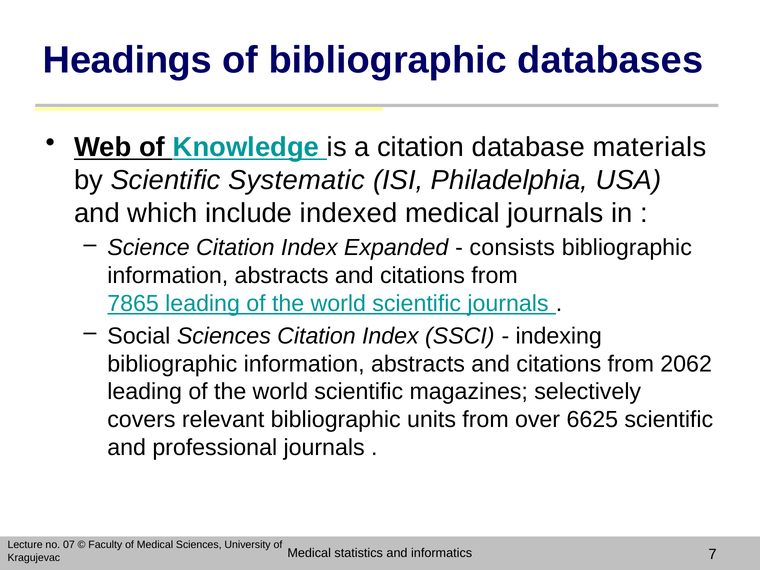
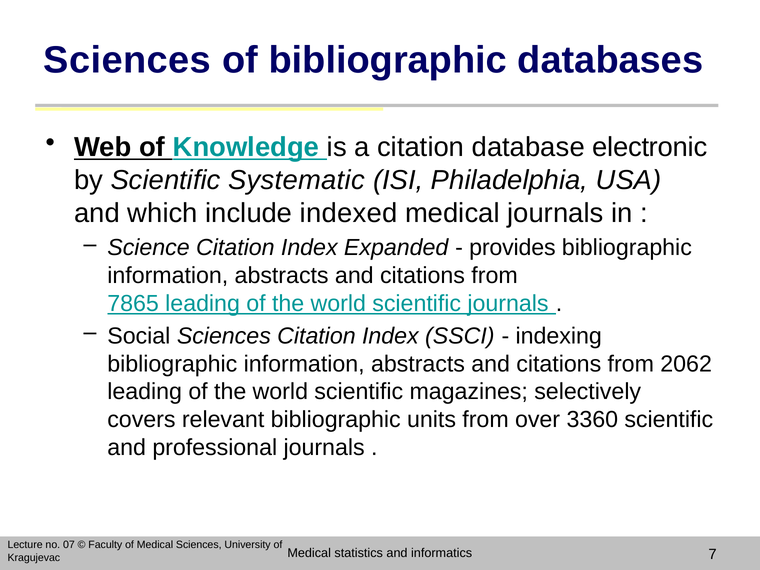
Headings at (127, 60): Headings -> Sciences
materials: materials -> electronic
consists: consists -> provides
6625: 6625 -> 3360
